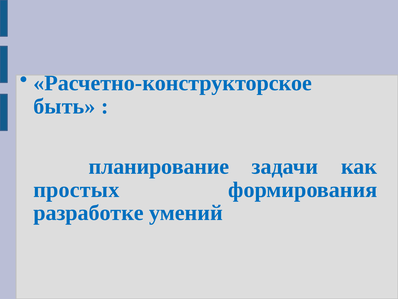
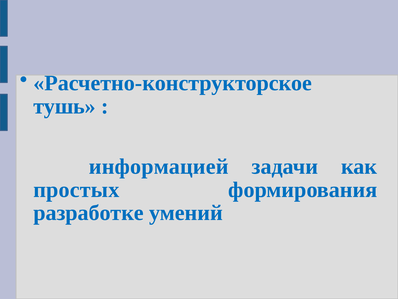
быть: быть -> тушь
планирование: планирование -> информацией
